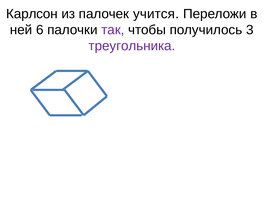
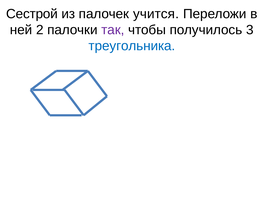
Карлсон: Карлсон -> Сестрой
6: 6 -> 2
треугольника colour: purple -> blue
